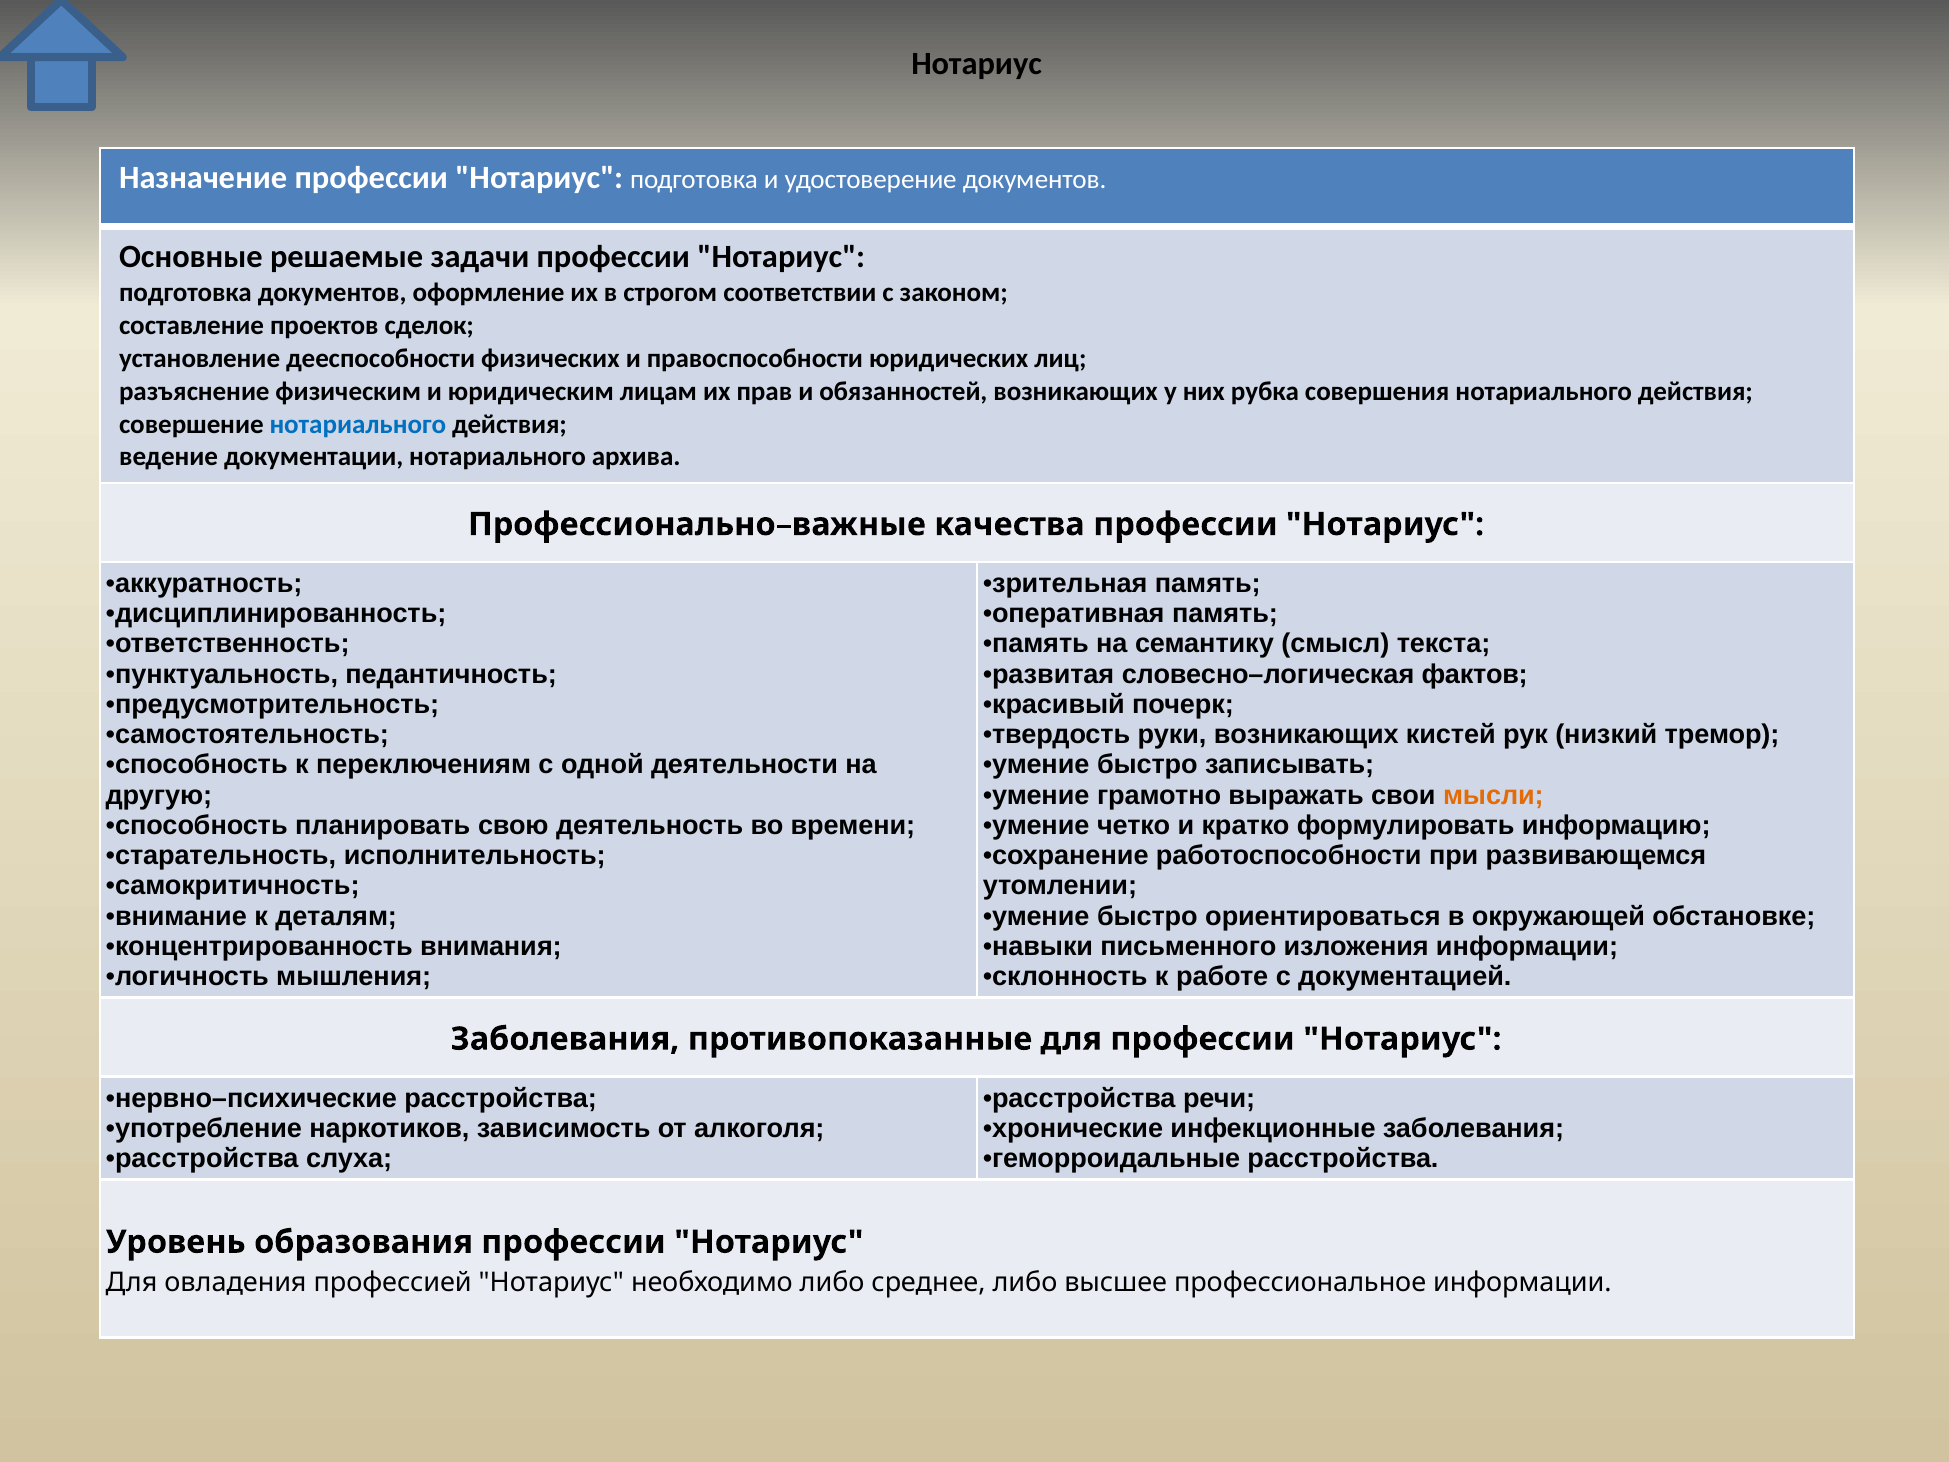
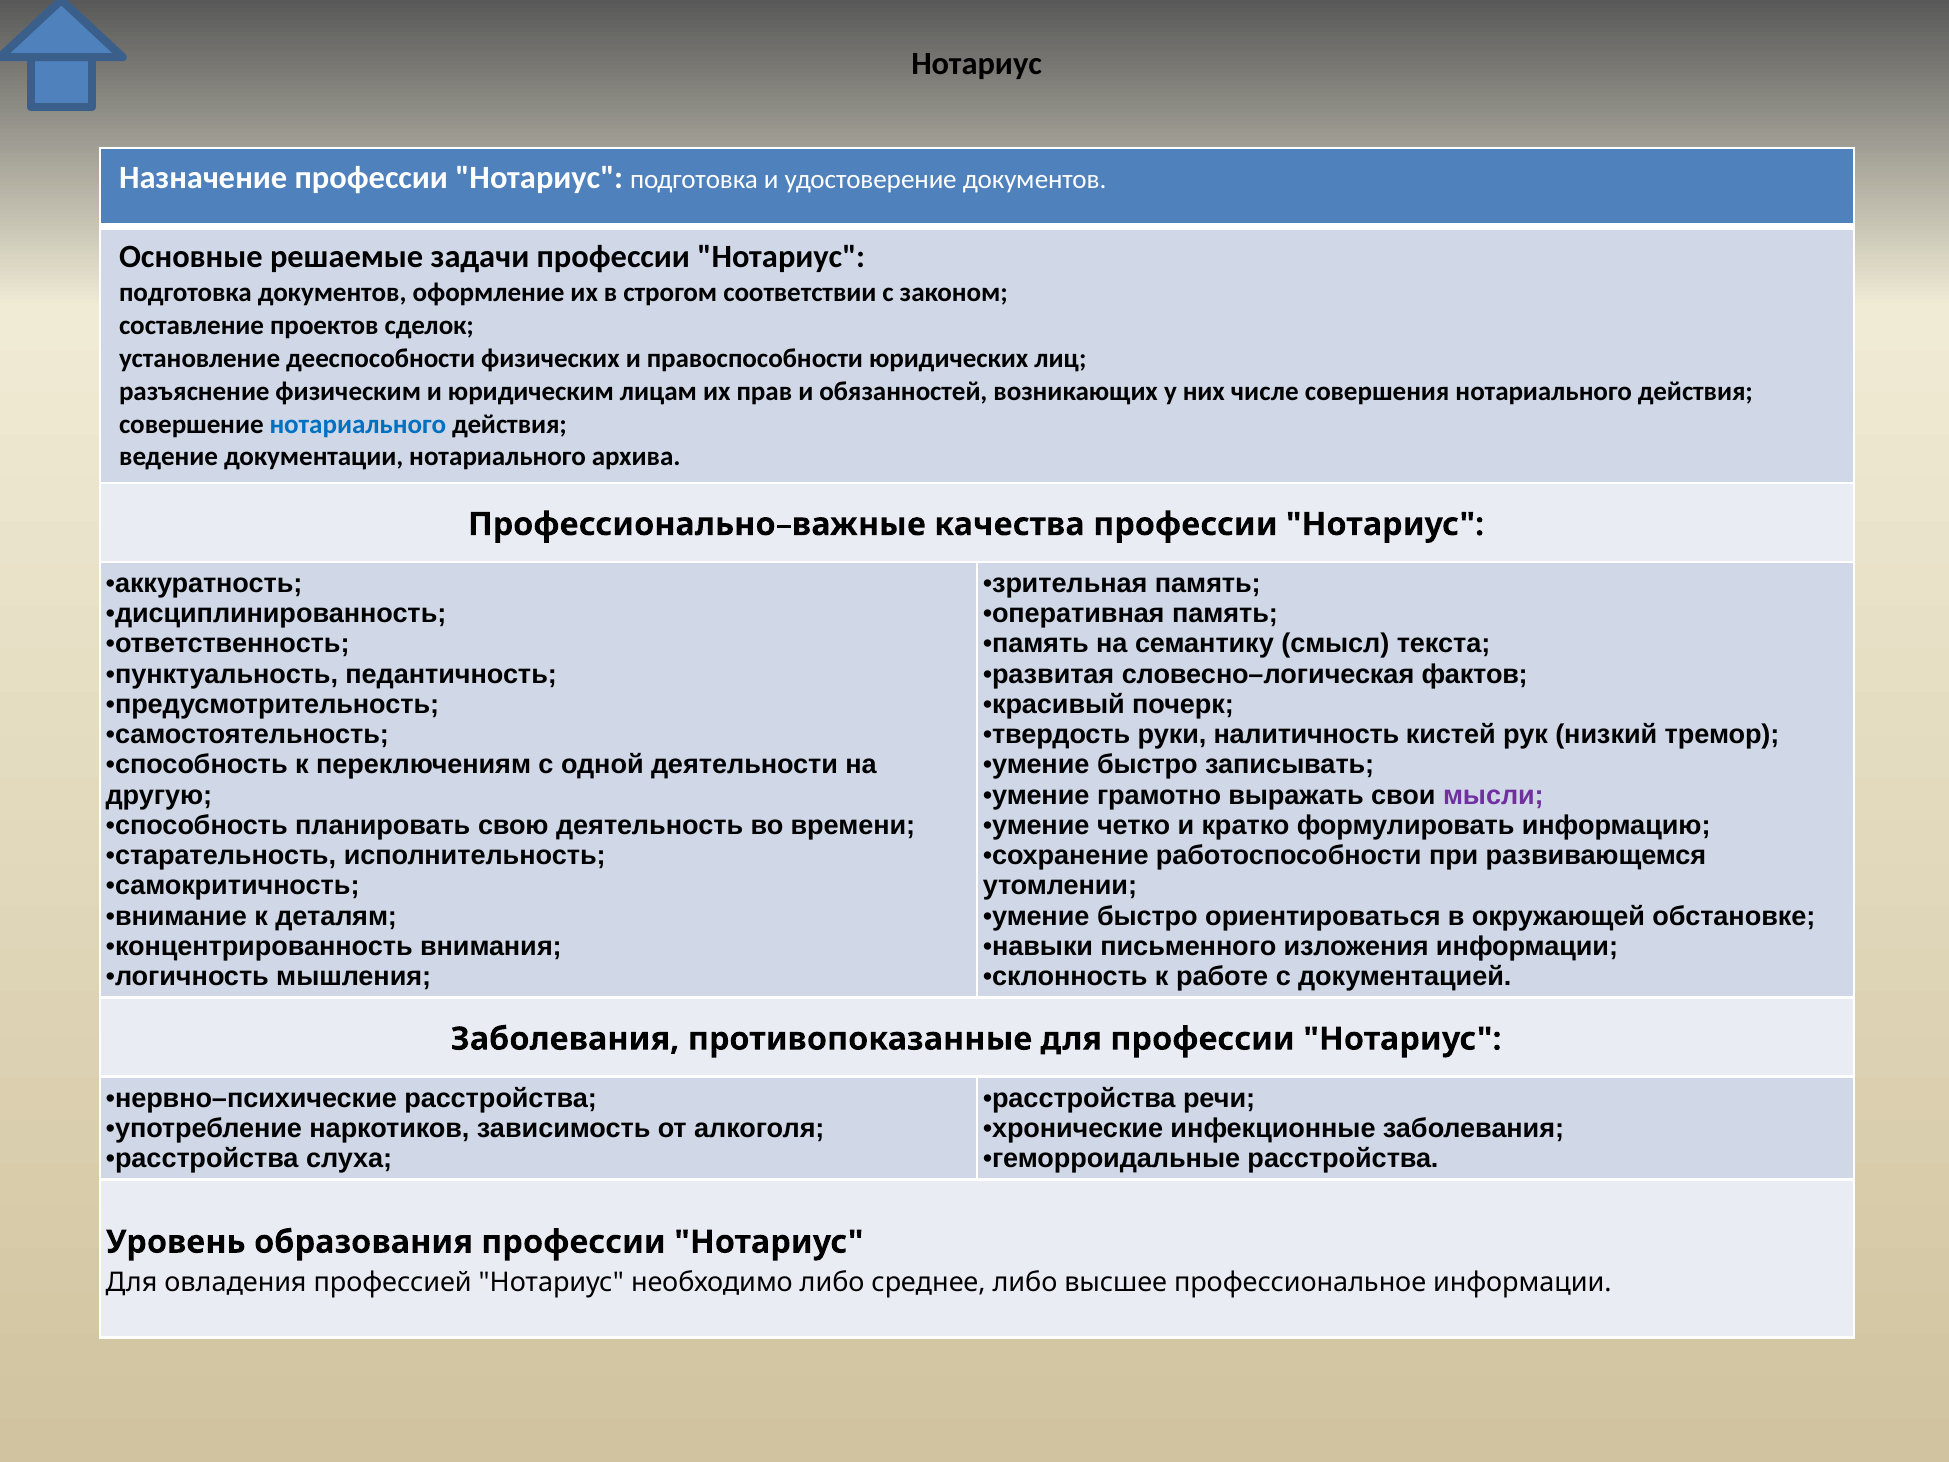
рубка: рубка -> числе
руки возникающих: возникающих -> налитичность
мысли colour: orange -> purple
